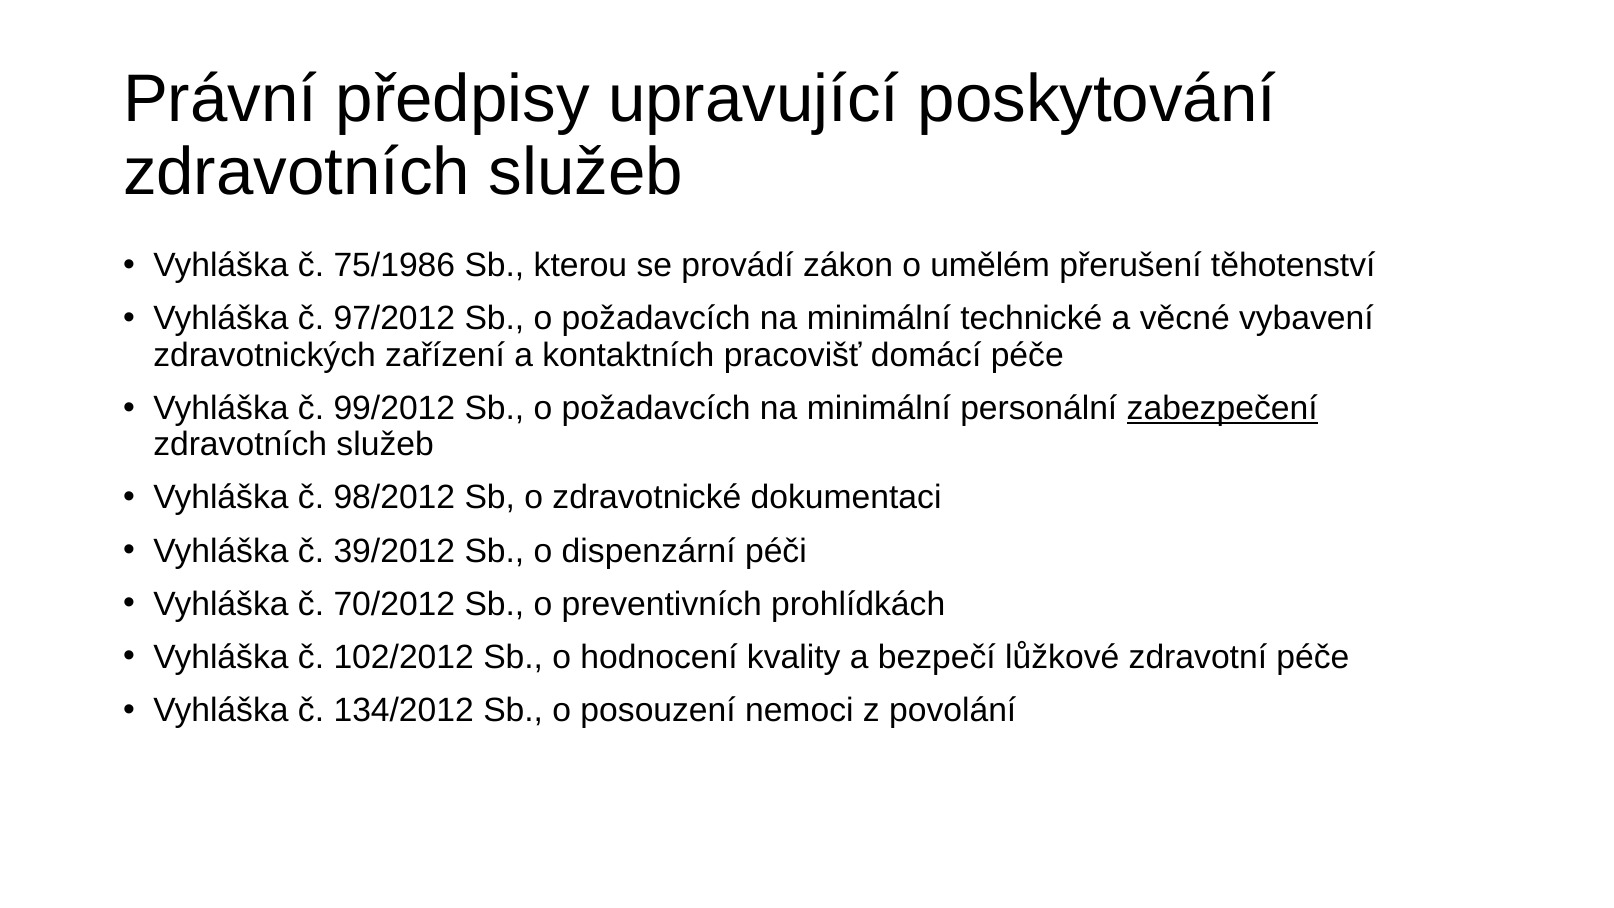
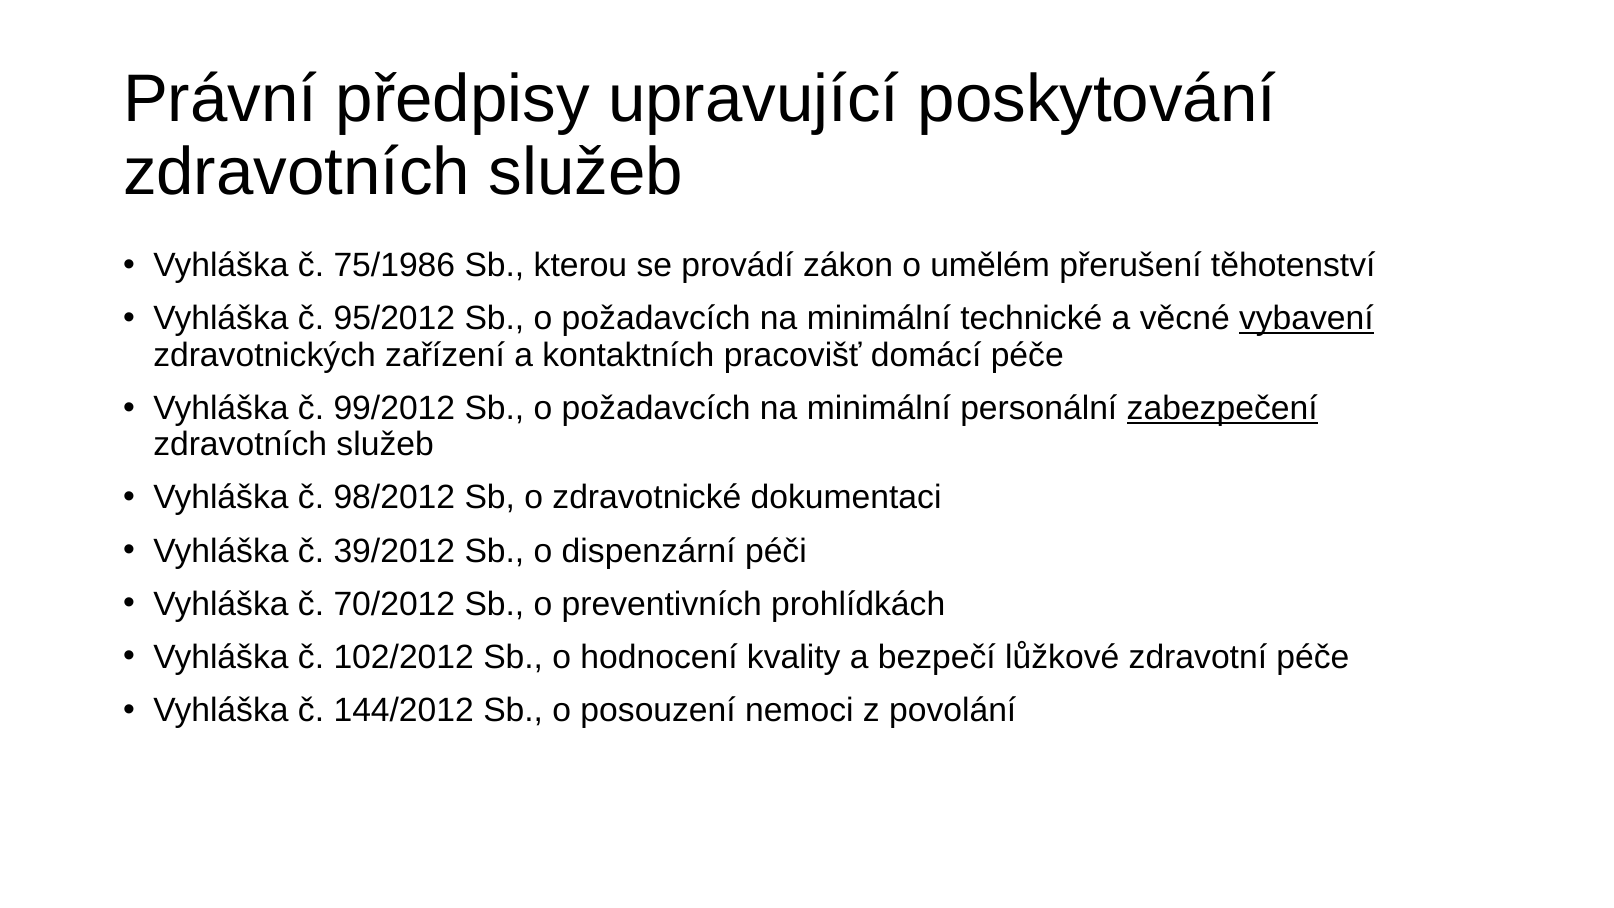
97/2012: 97/2012 -> 95/2012
vybavení underline: none -> present
134/2012: 134/2012 -> 144/2012
